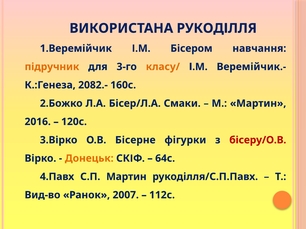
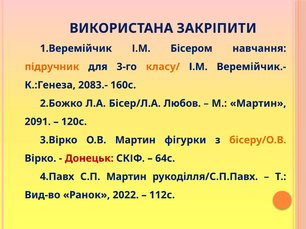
РУКОДІЛЛЯ: РУКОДІЛЛЯ -> ЗАКРІПИТИ
2082.-: 2082.- -> 2083.-
Смаки: Смаки -> Любов
2016: 2016 -> 2091
О.В Бісерне: Бісерне -> Мартин
бісеру/О.В colour: red -> orange
Донецьк colour: orange -> red
2007: 2007 -> 2022
